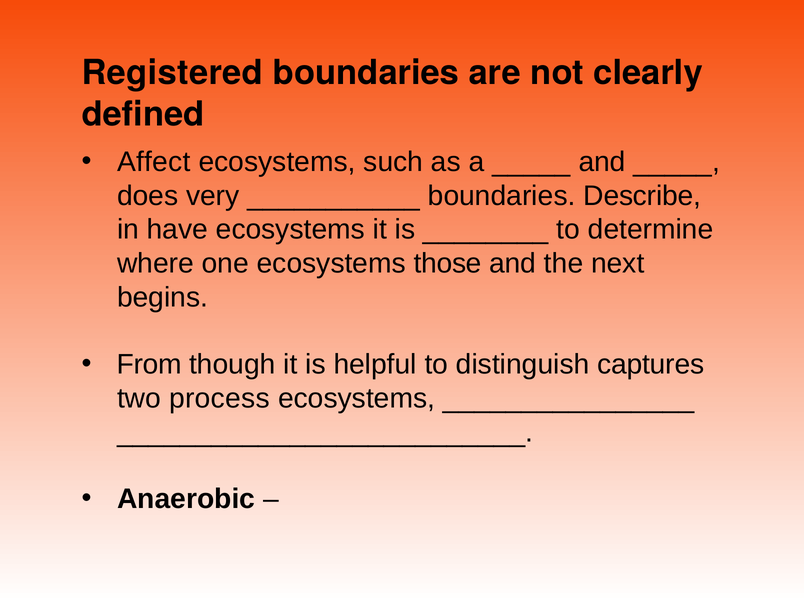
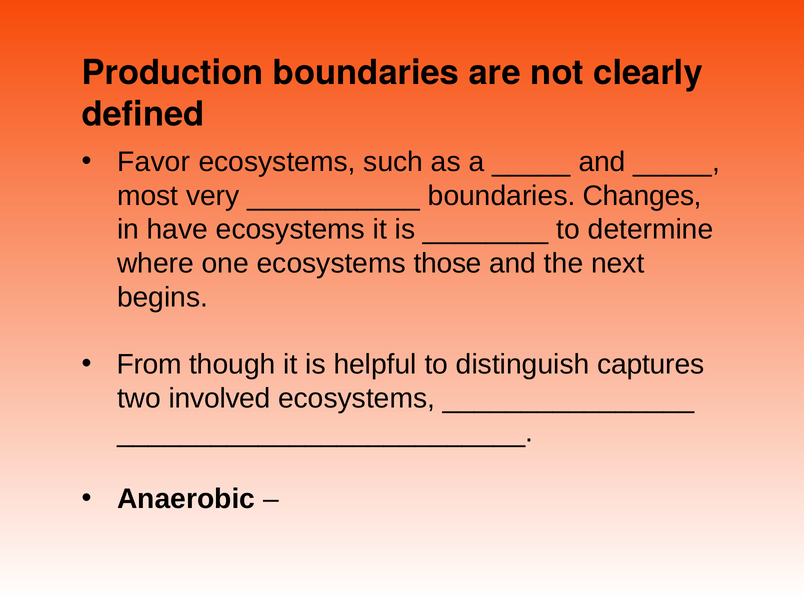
Registered: Registered -> Production
Affect: Affect -> Favor
does: does -> most
Describe: Describe -> Changes
process: process -> involved
